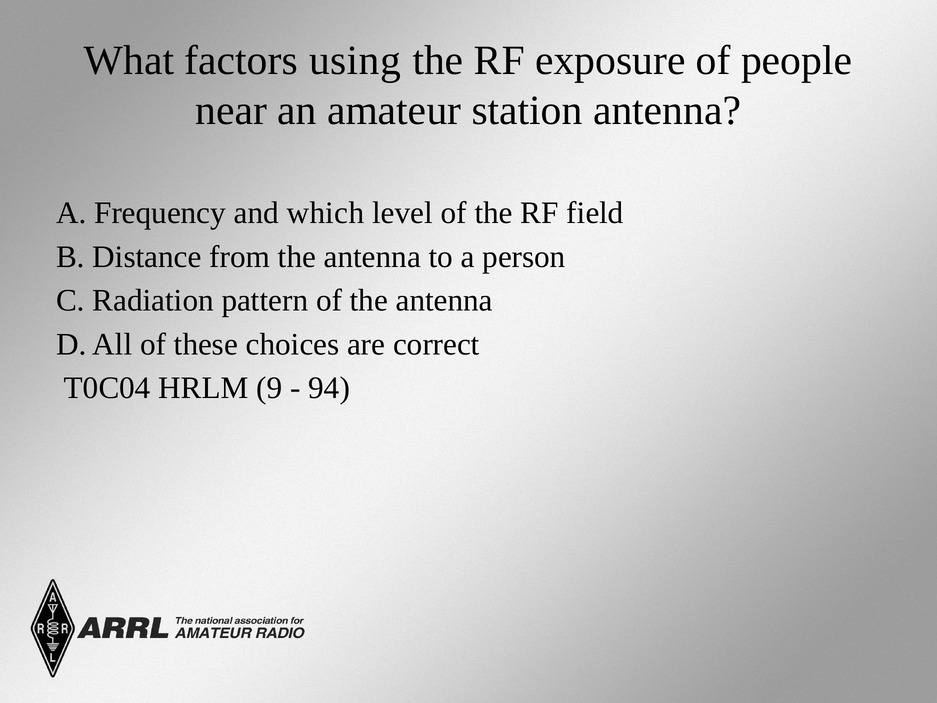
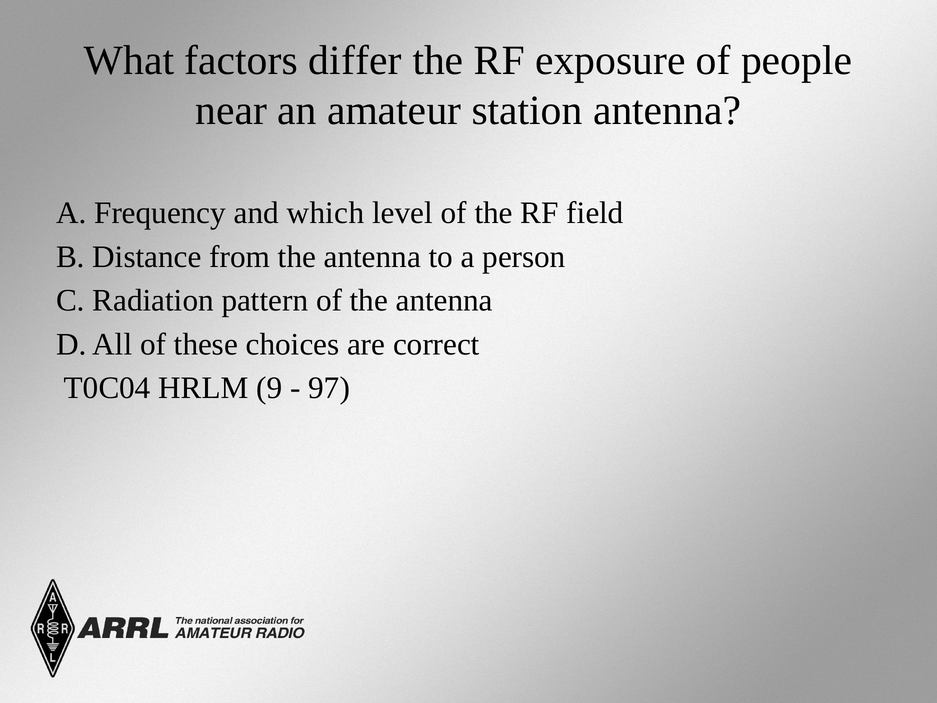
using: using -> differ
94: 94 -> 97
